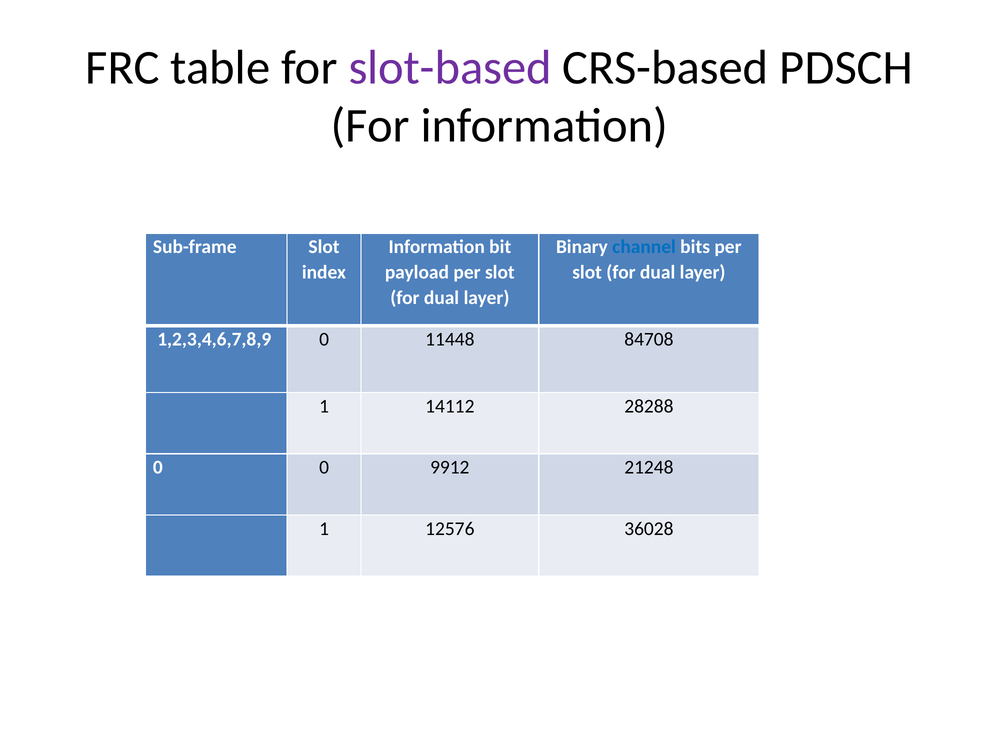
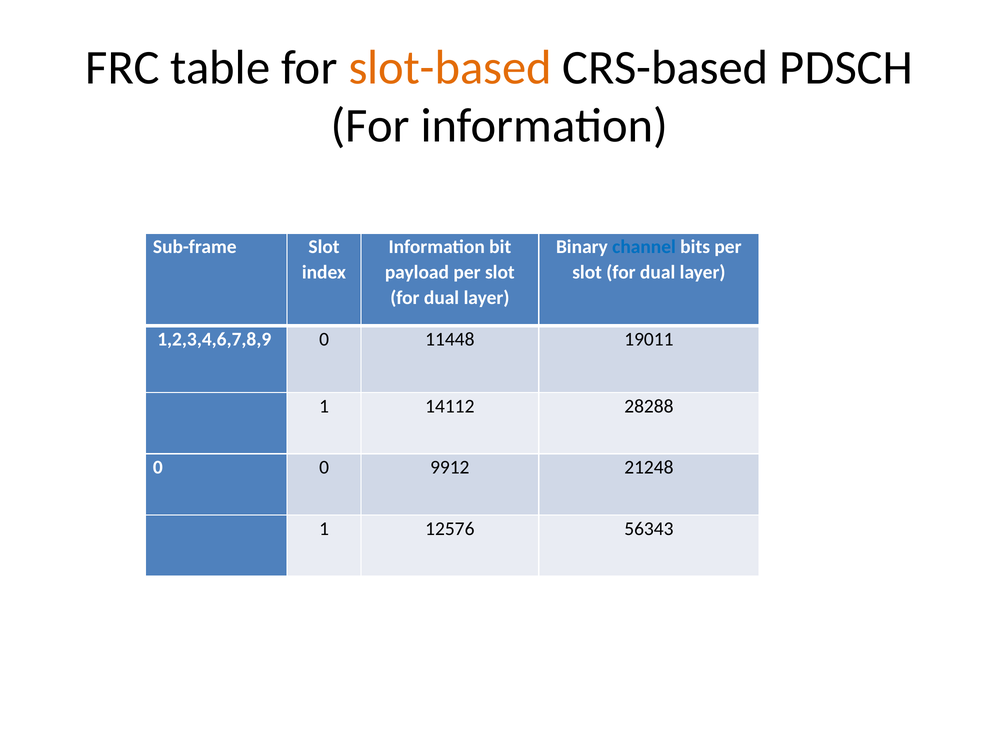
slot-based colour: purple -> orange
84708: 84708 -> 19011
36028: 36028 -> 56343
